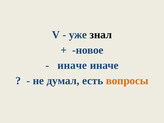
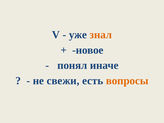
знал colour: black -> orange
иначе at (72, 65): иначе -> понял
думал: думал -> свежи
